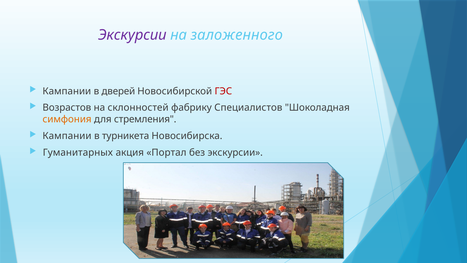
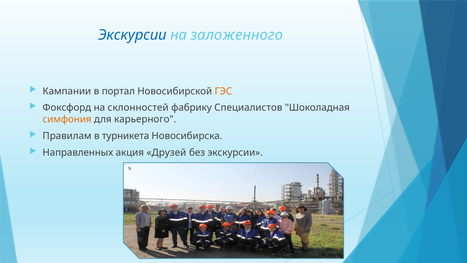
Экскурсии at (132, 35) colour: purple -> blue
дверей: дверей -> портал
ГЭС colour: red -> orange
Возрастов: Возрастов -> Фоксфорд
стремления: стремления -> карьерного
Кампании at (67, 136): Кампании -> Правилам
Гуманитарных: Гуманитарных -> Направленных
Портал: Портал -> Друзей
